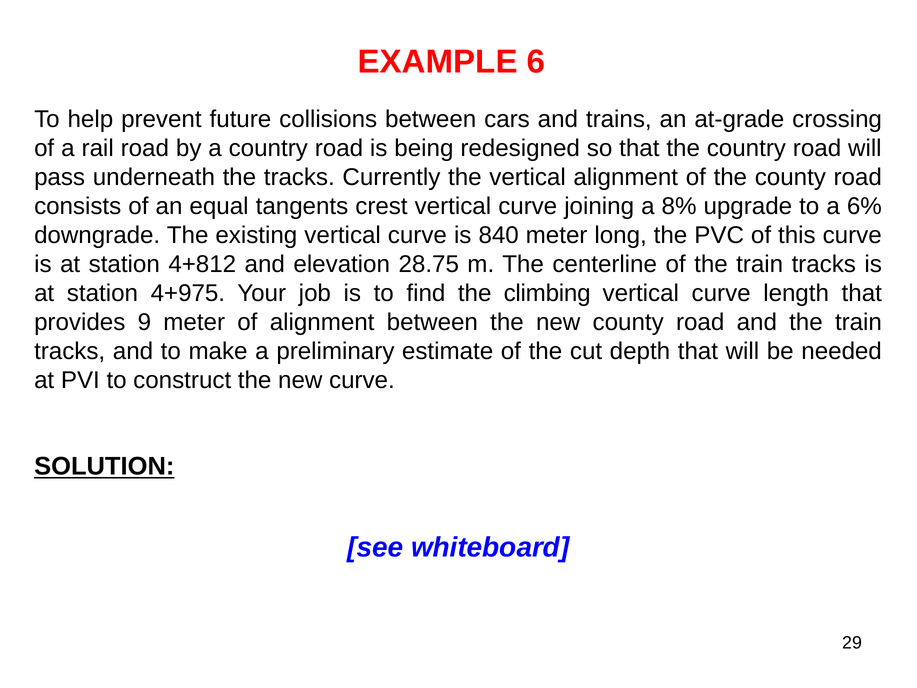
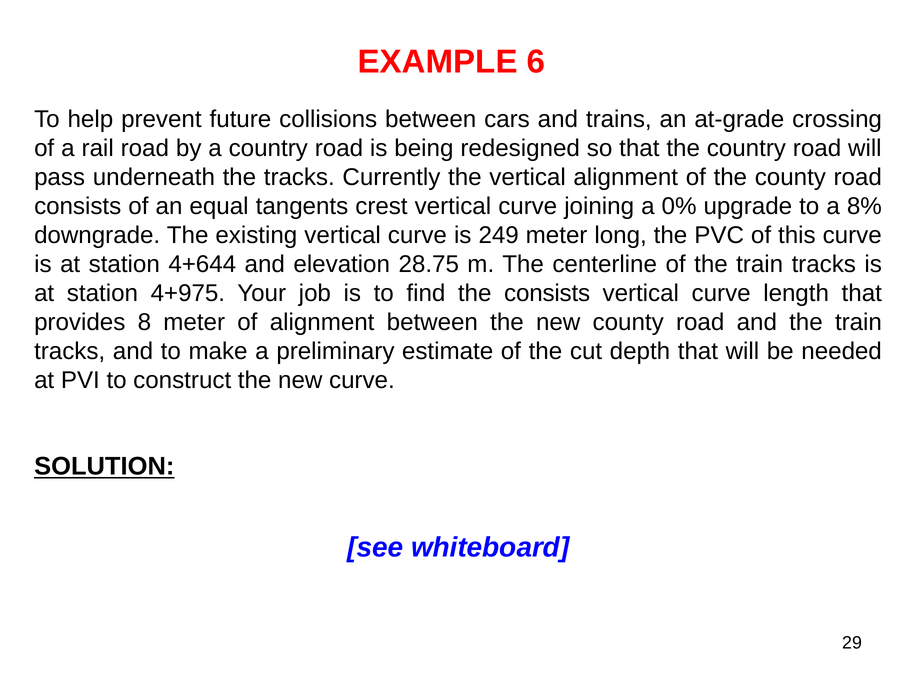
8%: 8% -> 0%
6%: 6% -> 8%
840: 840 -> 249
4+812: 4+812 -> 4+644
the climbing: climbing -> consists
9: 9 -> 8
